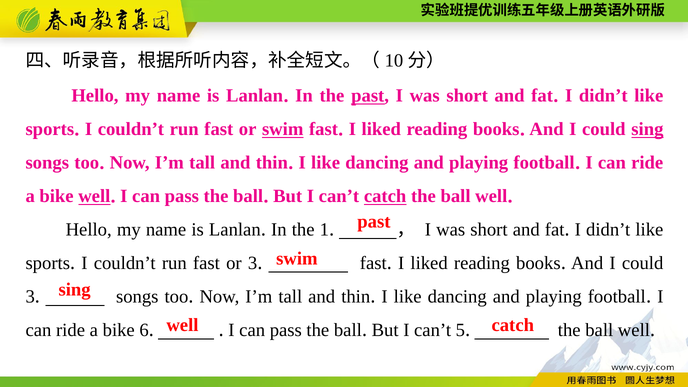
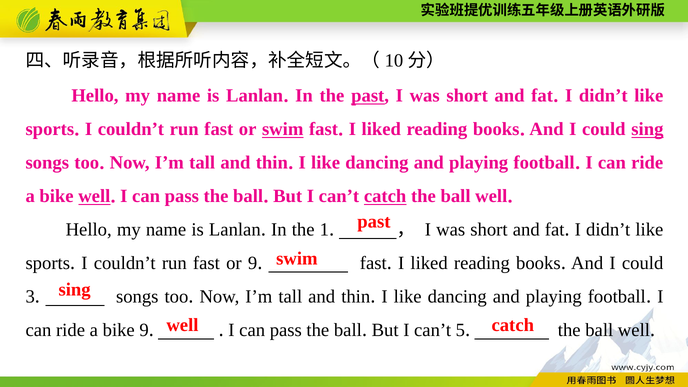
or 3: 3 -> 9
bike 6: 6 -> 9
